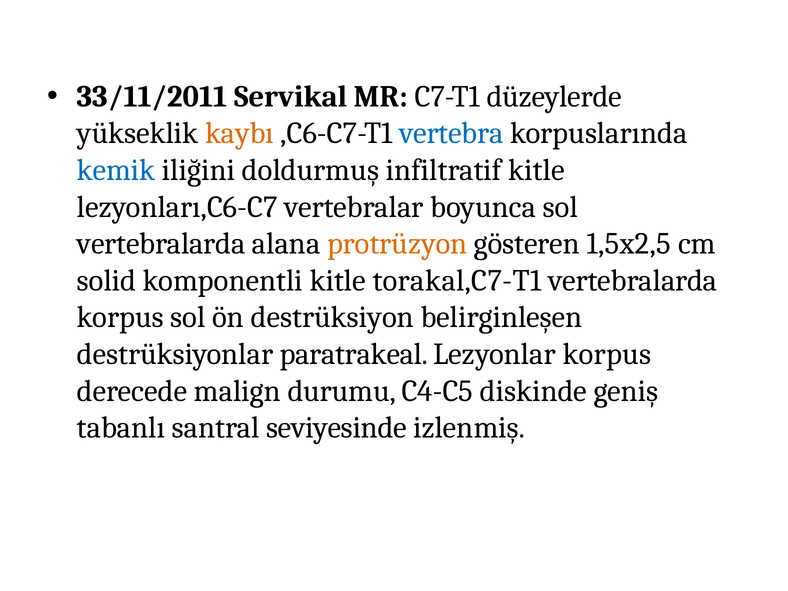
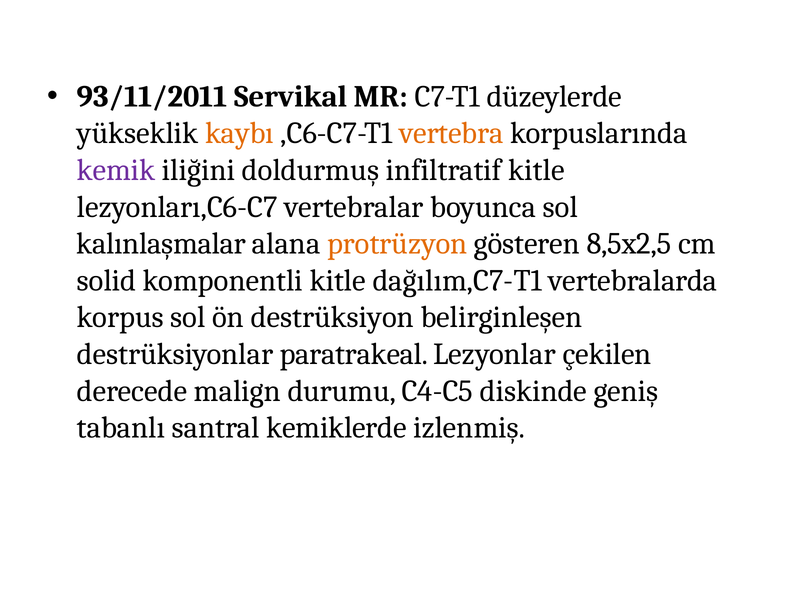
33/11/2011: 33/11/2011 -> 93/11/2011
vertebra colour: blue -> orange
kemik colour: blue -> purple
vertebralarda at (161, 244): vertebralarda -> kalınlaşmalar
1,5x2,5: 1,5x2,5 -> 8,5x2,5
torakal,C7-T1: torakal,C7-T1 -> dağılım,C7-T1
Lezyonlar korpus: korpus -> çekilen
seviyesinde: seviyesinde -> kemiklerde
